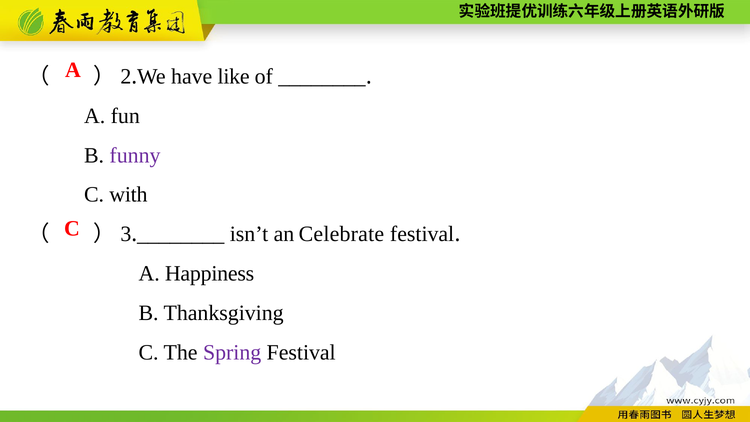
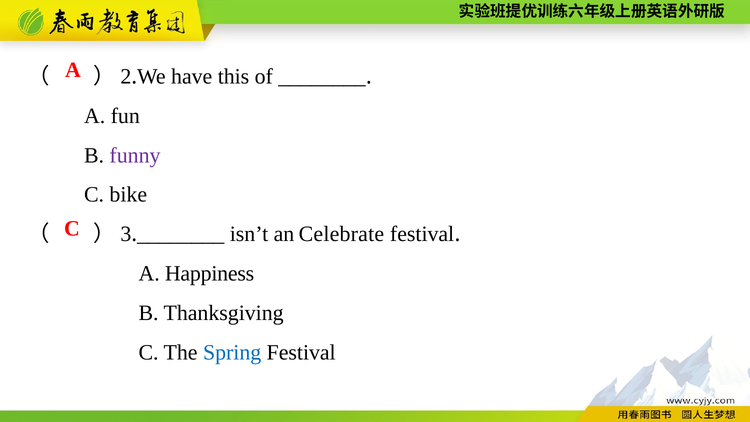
like: like -> this
with: with -> bike
Spring colour: purple -> blue
